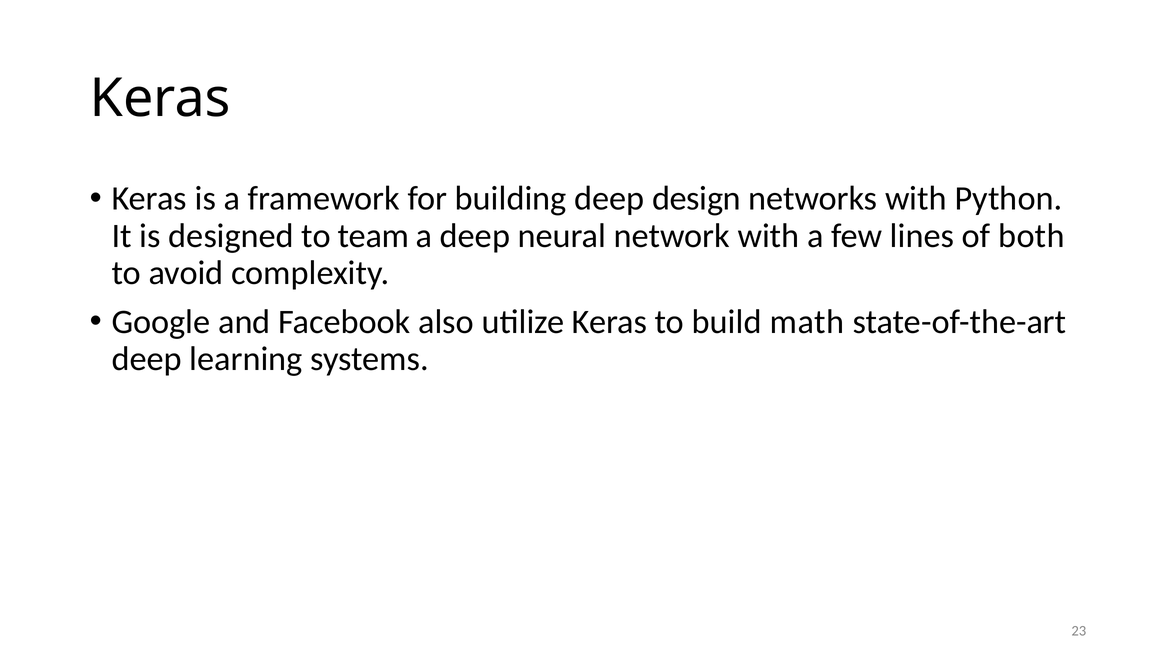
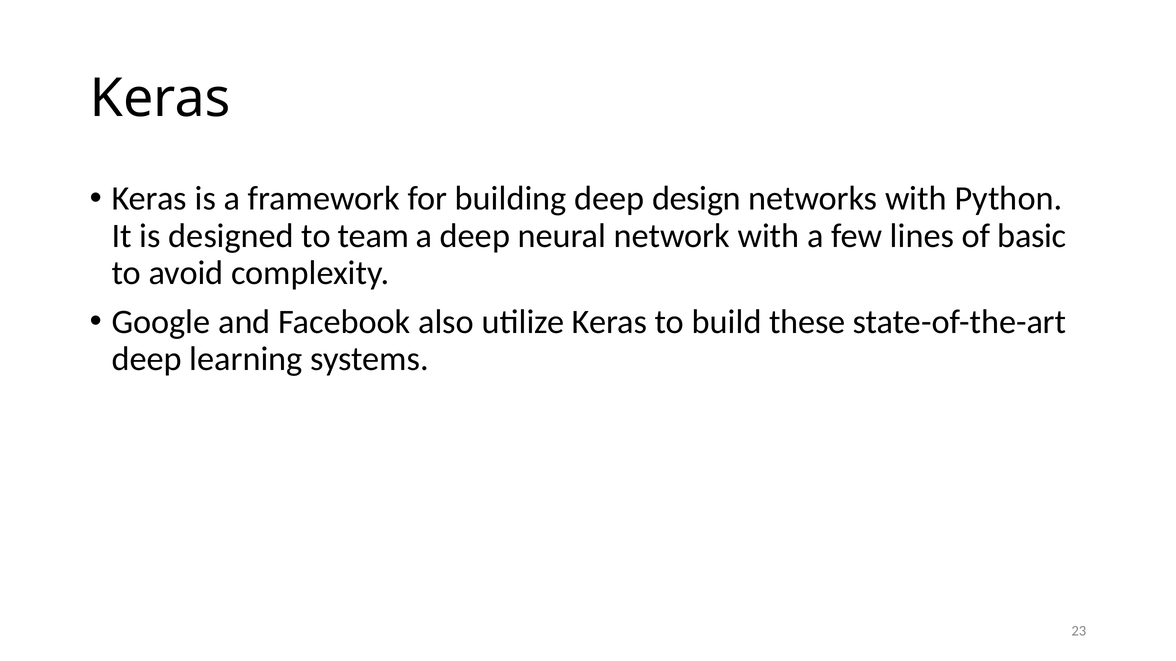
both: both -> basic
math: math -> these
